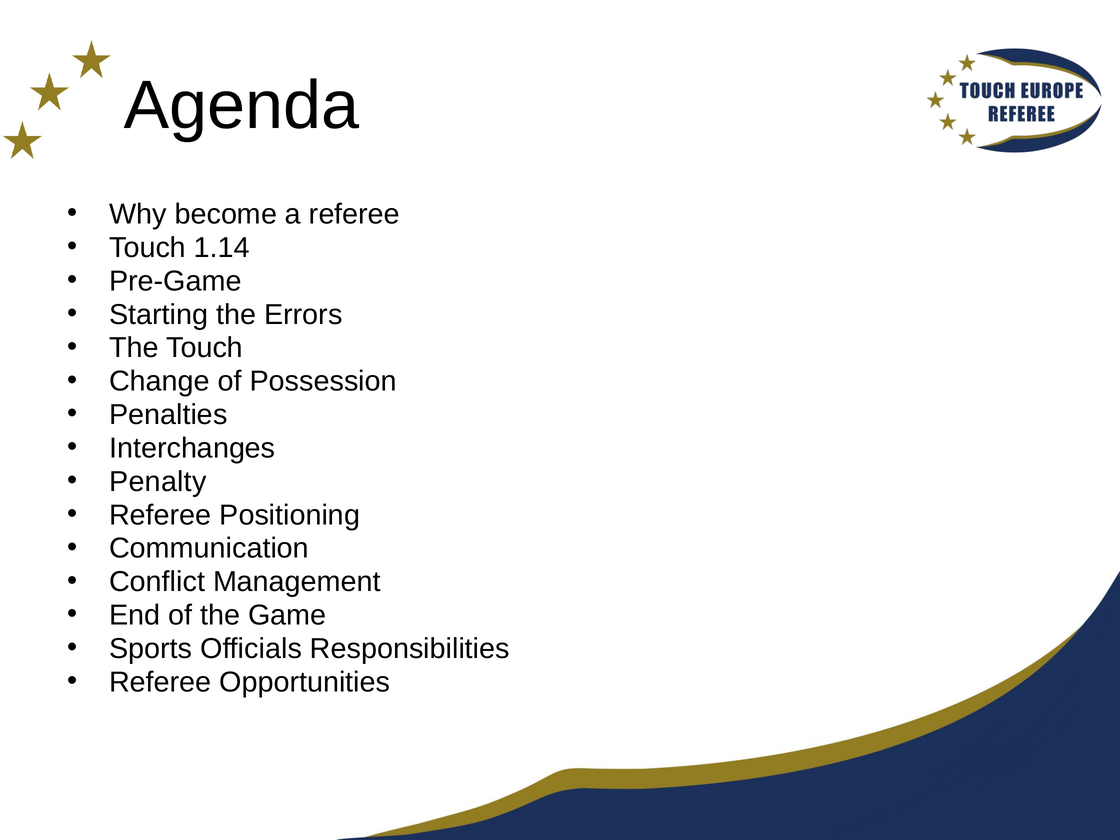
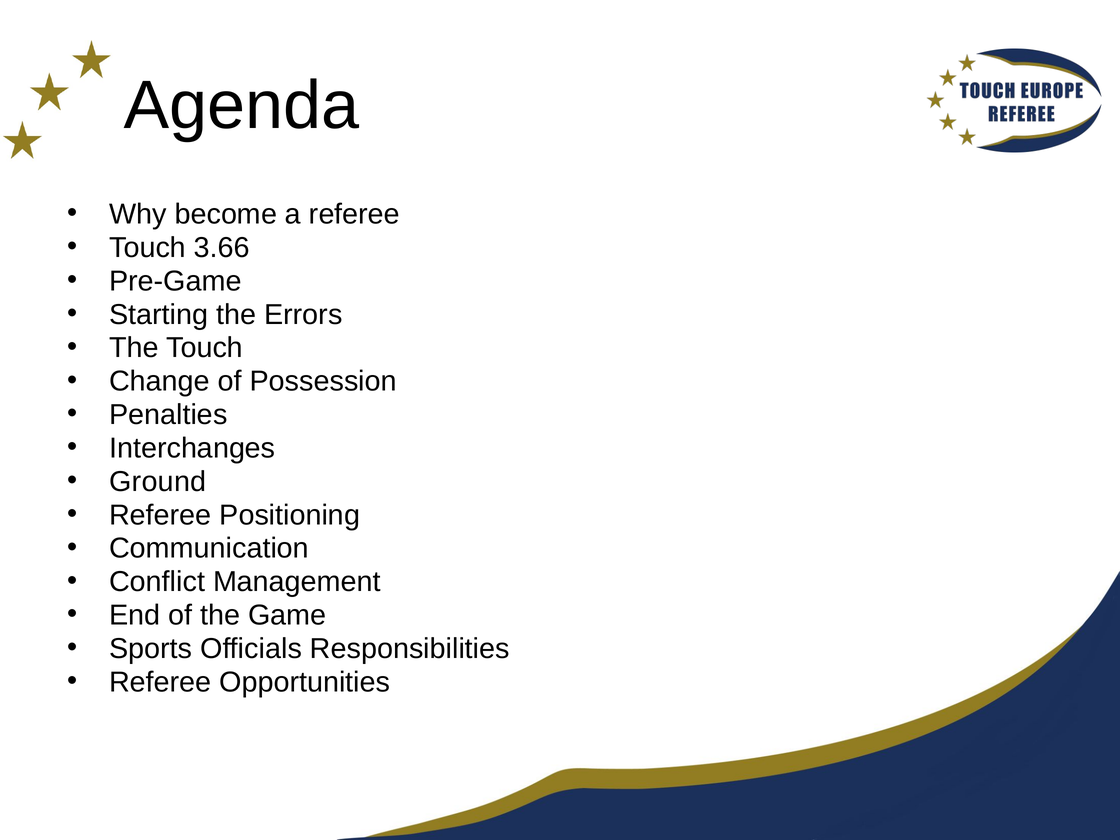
1.14: 1.14 -> 3.66
Penalty: Penalty -> Ground
